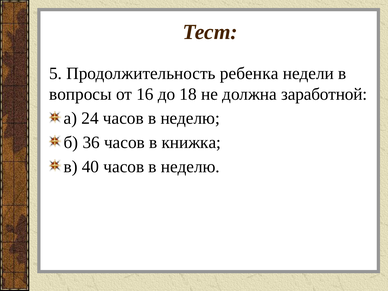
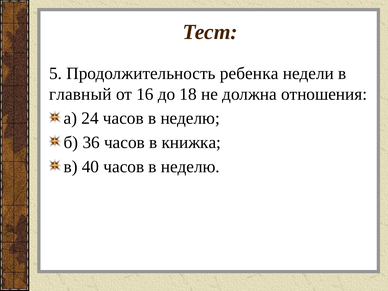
вопросы: вопросы -> главный
заработной: заработной -> отношения
